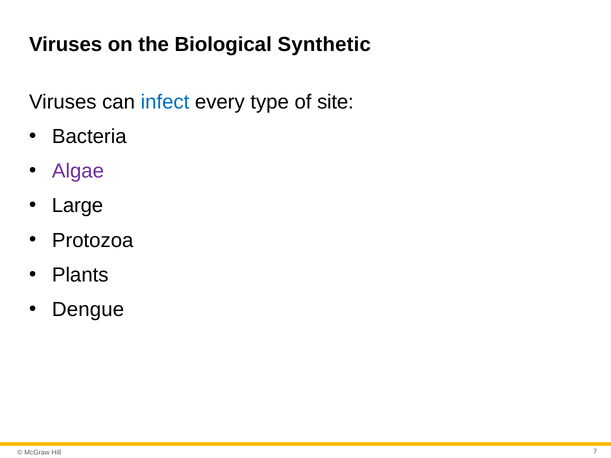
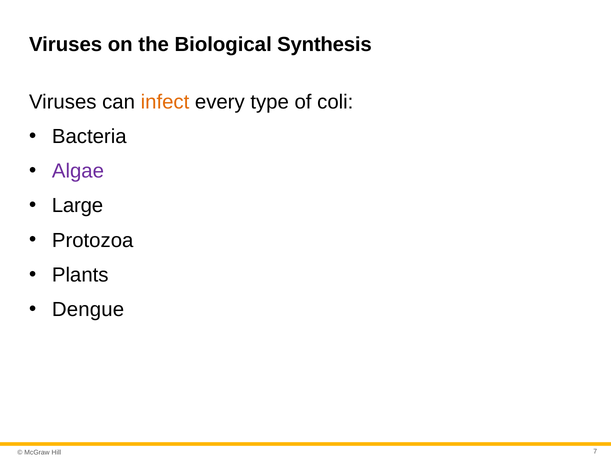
Synthetic: Synthetic -> Synthesis
infect colour: blue -> orange
site: site -> coli
